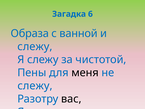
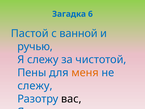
Образа: Образа -> Пастой
слежу at (35, 46): слежу -> ручью
меня colour: black -> orange
